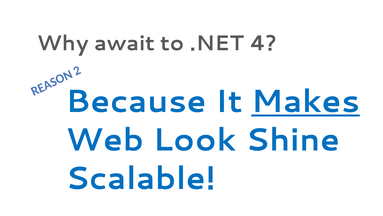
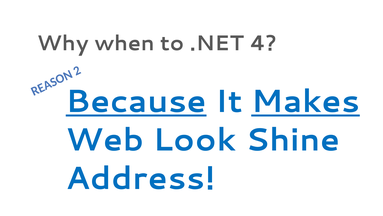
await: await -> when
Because underline: none -> present
Scalable: Scalable -> Address
